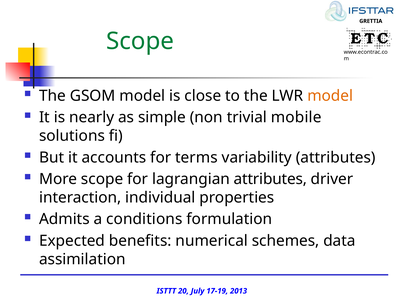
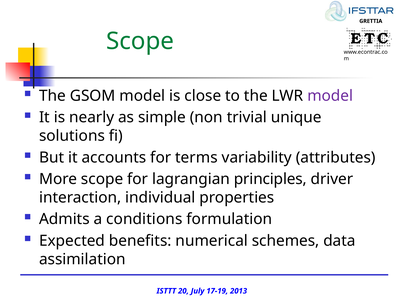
model at (330, 96) colour: orange -> purple
mobile: mobile -> unique
lagrangian attributes: attributes -> principles
